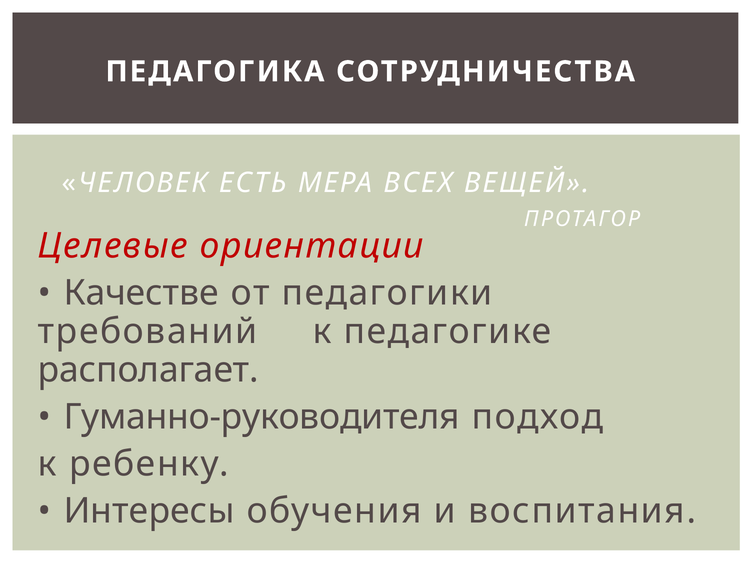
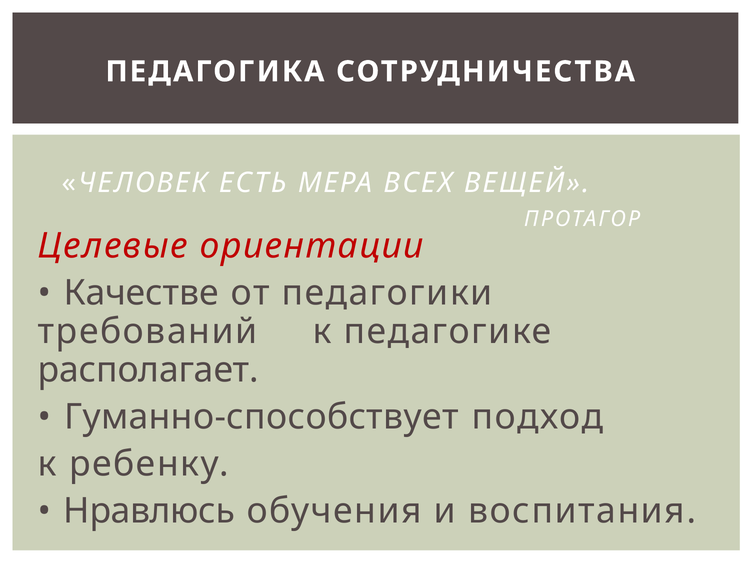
Гуманно-руководителя: Гуманно-руководителя -> Гуманно-способствует
Интересы: Интересы -> Нравлюсь
